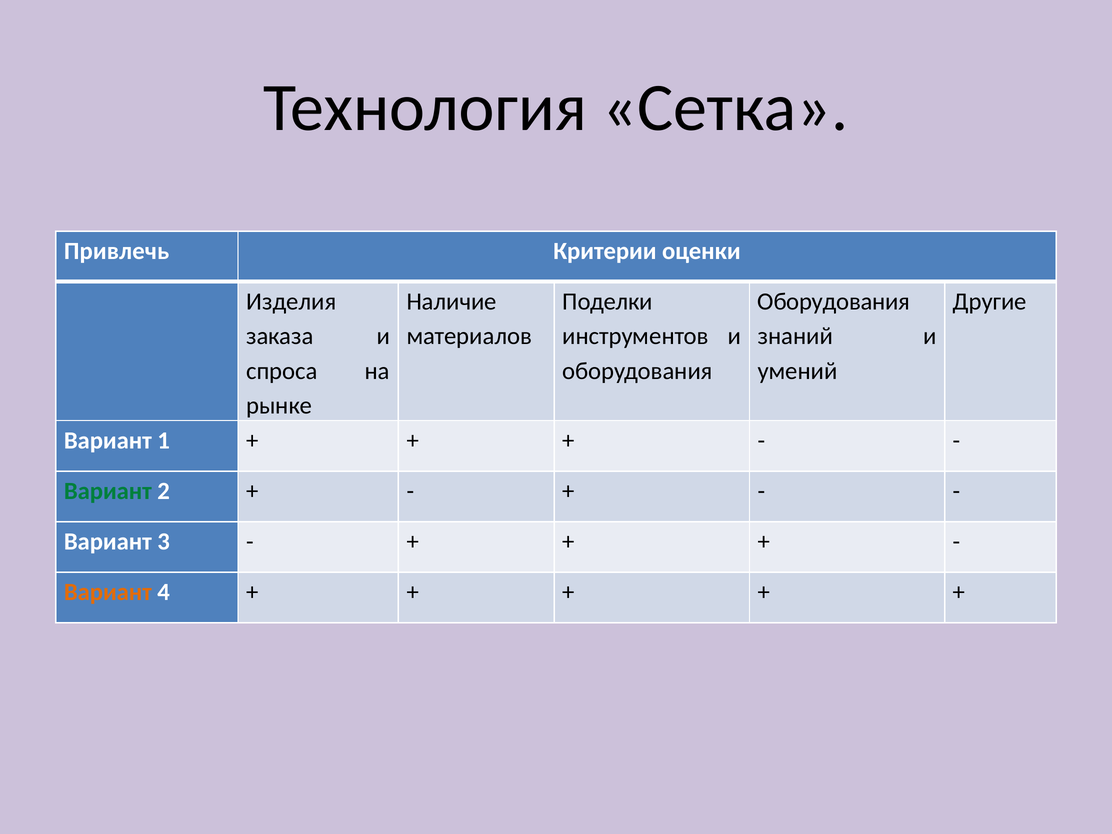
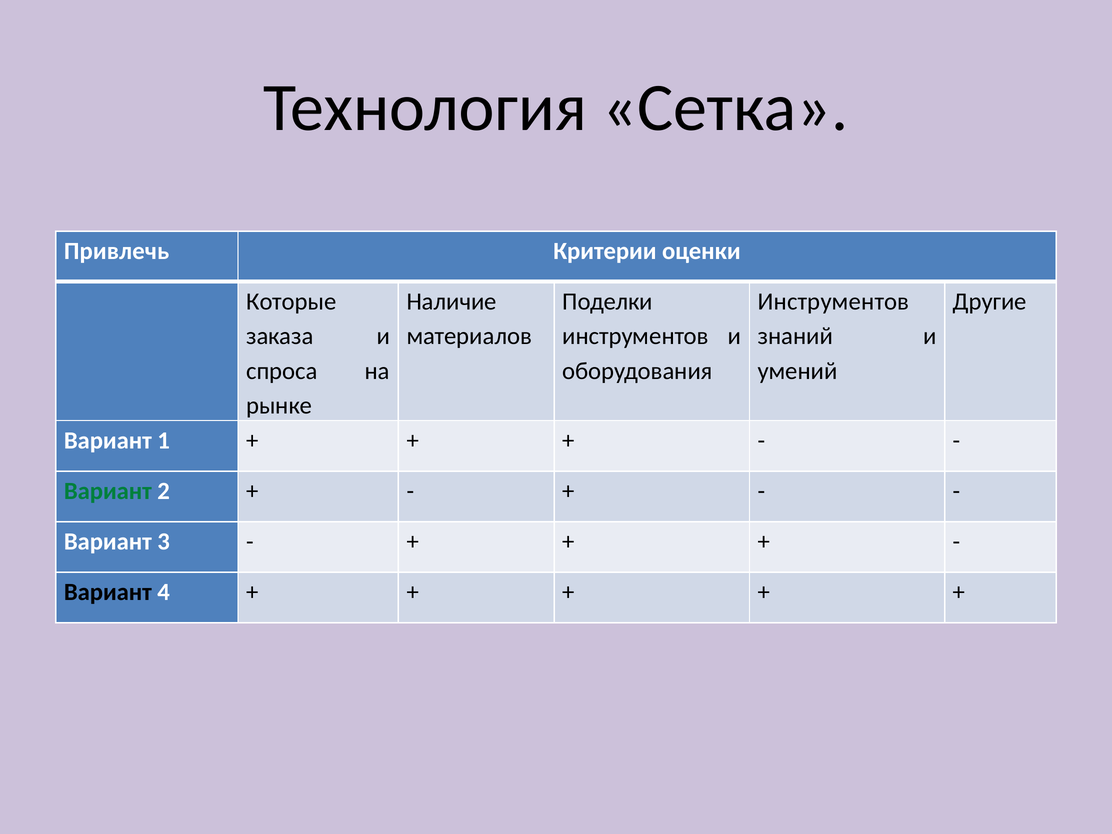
Изделия: Изделия -> Которые
Оборудования at (834, 302): Оборудования -> Инструментов
Вариант at (108, 592) colour: orange -> black
